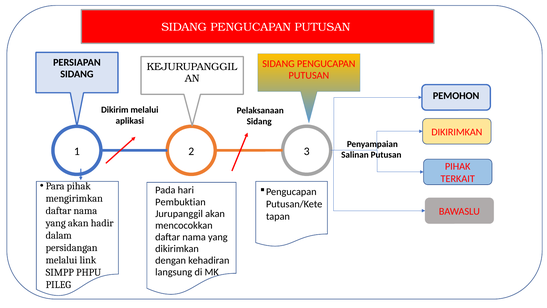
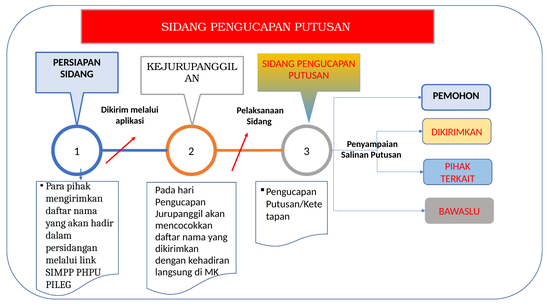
Pembuktian at (180, 202): Pembuktian -> Pengucapan
